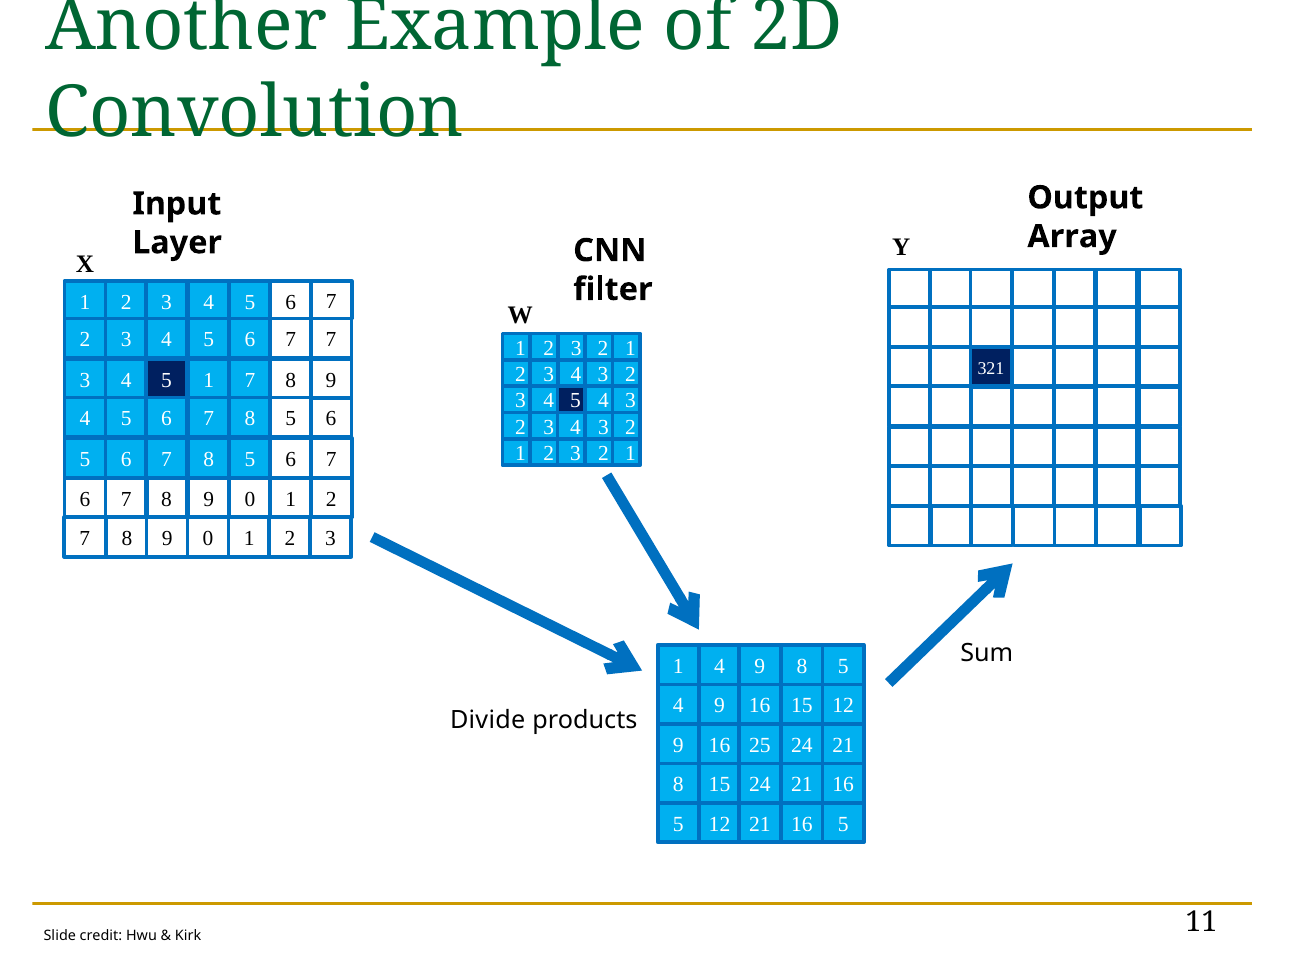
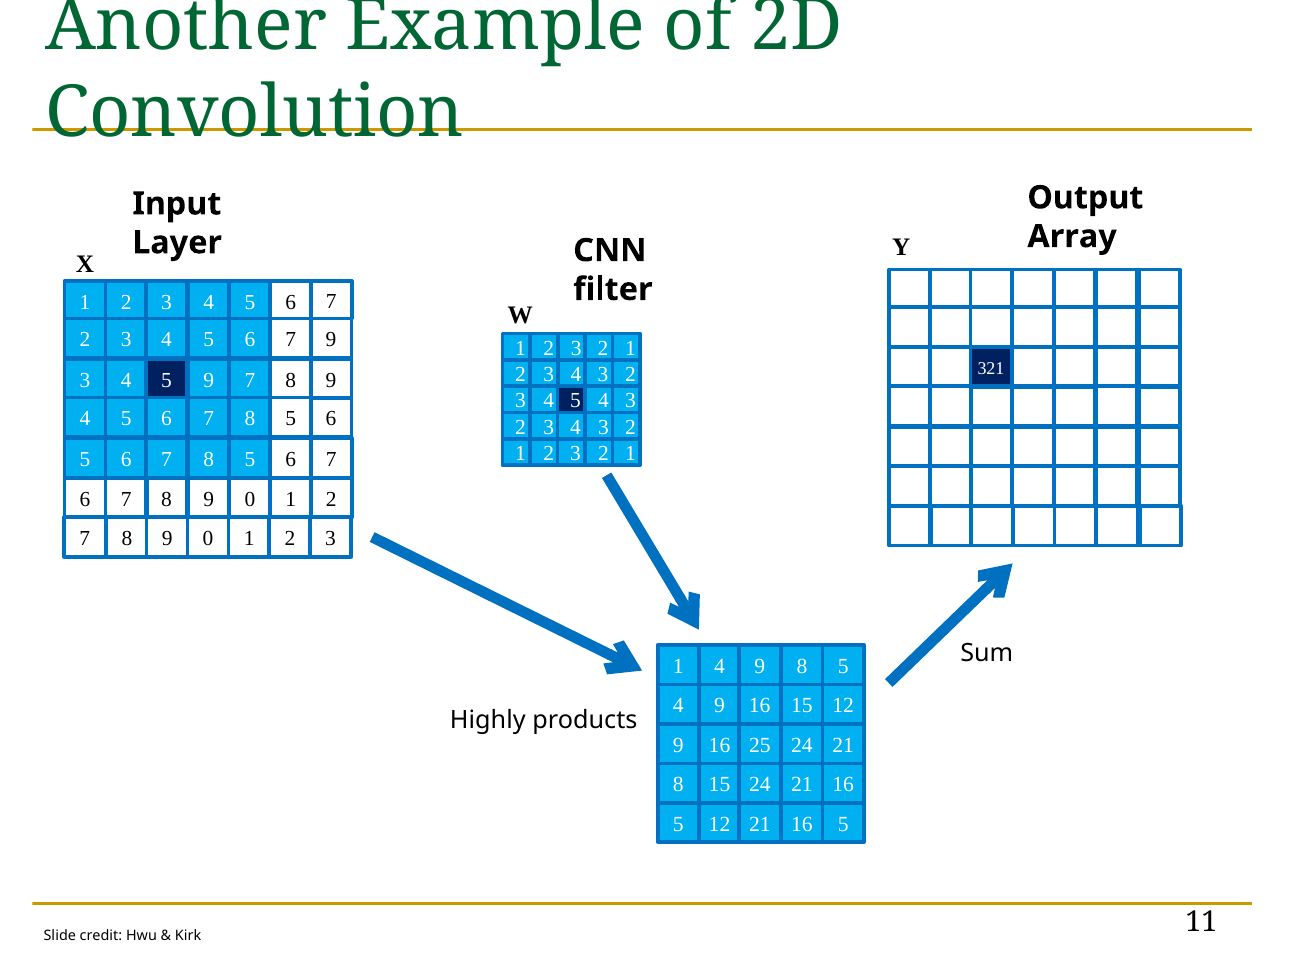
7 7: 7 -> 9
5 1: 1 -> 9
Divide: Divide -> Highly
